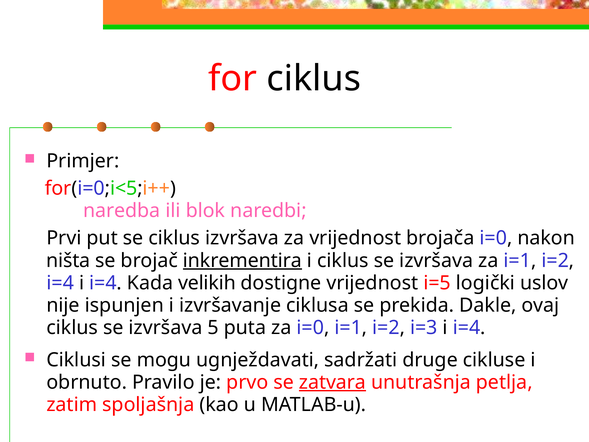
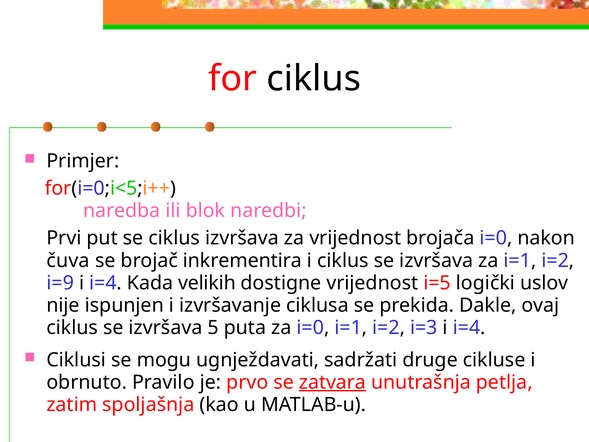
ništa: ništa -> čuva
inkrementira underline: present -> none
i=4 at (60, 283): i=4 -> i=9
